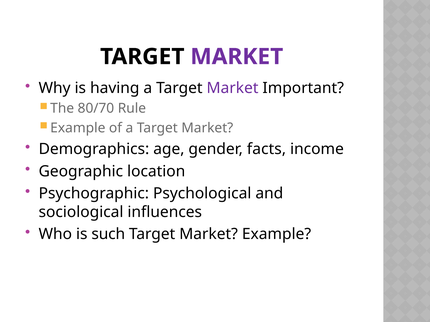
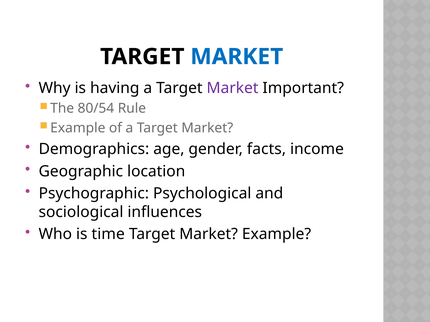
MARKET at (237, 57) colour: purple -> blue
80/70: 80/70 -> 80/54
such: such -> time
